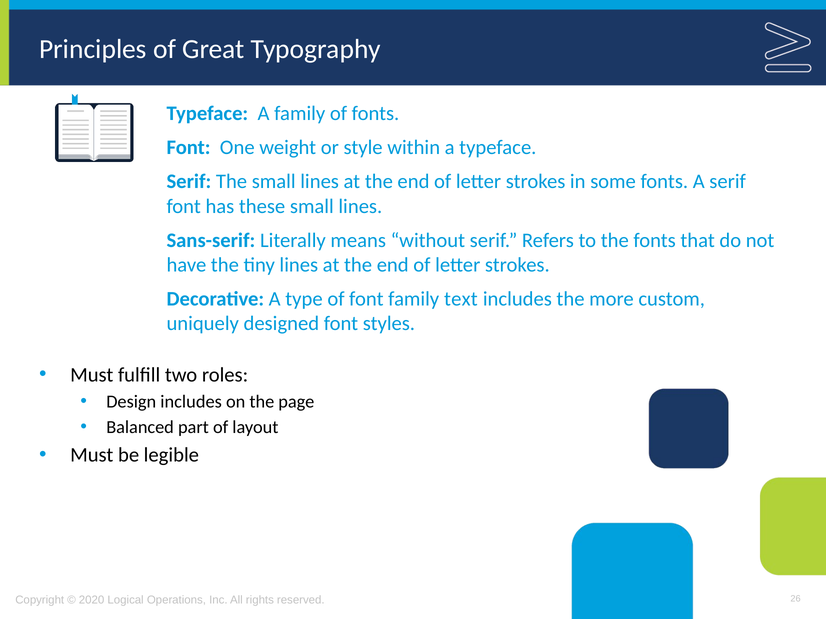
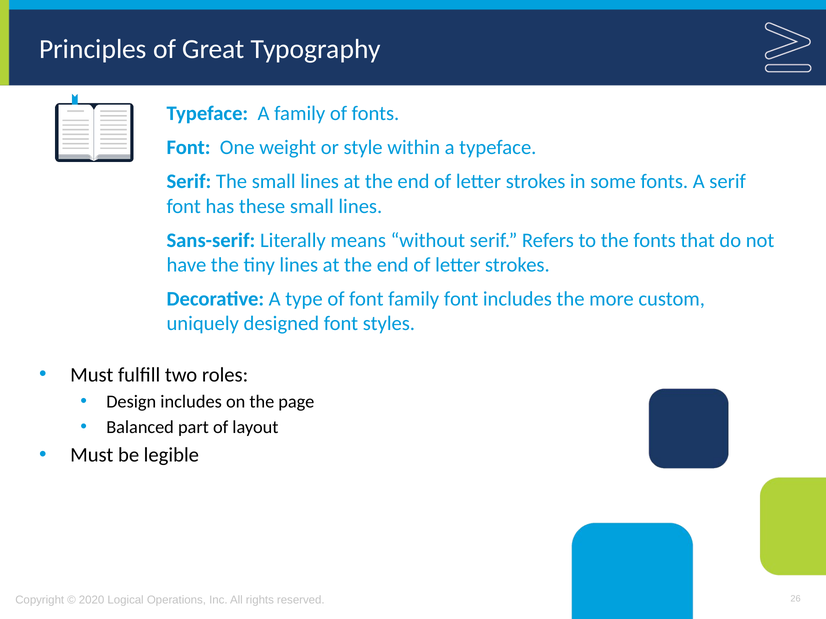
family text: text -> font
